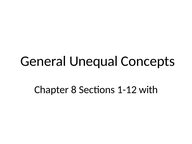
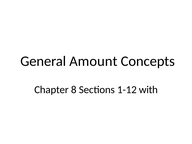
Unequal: Unequal -> Amount
